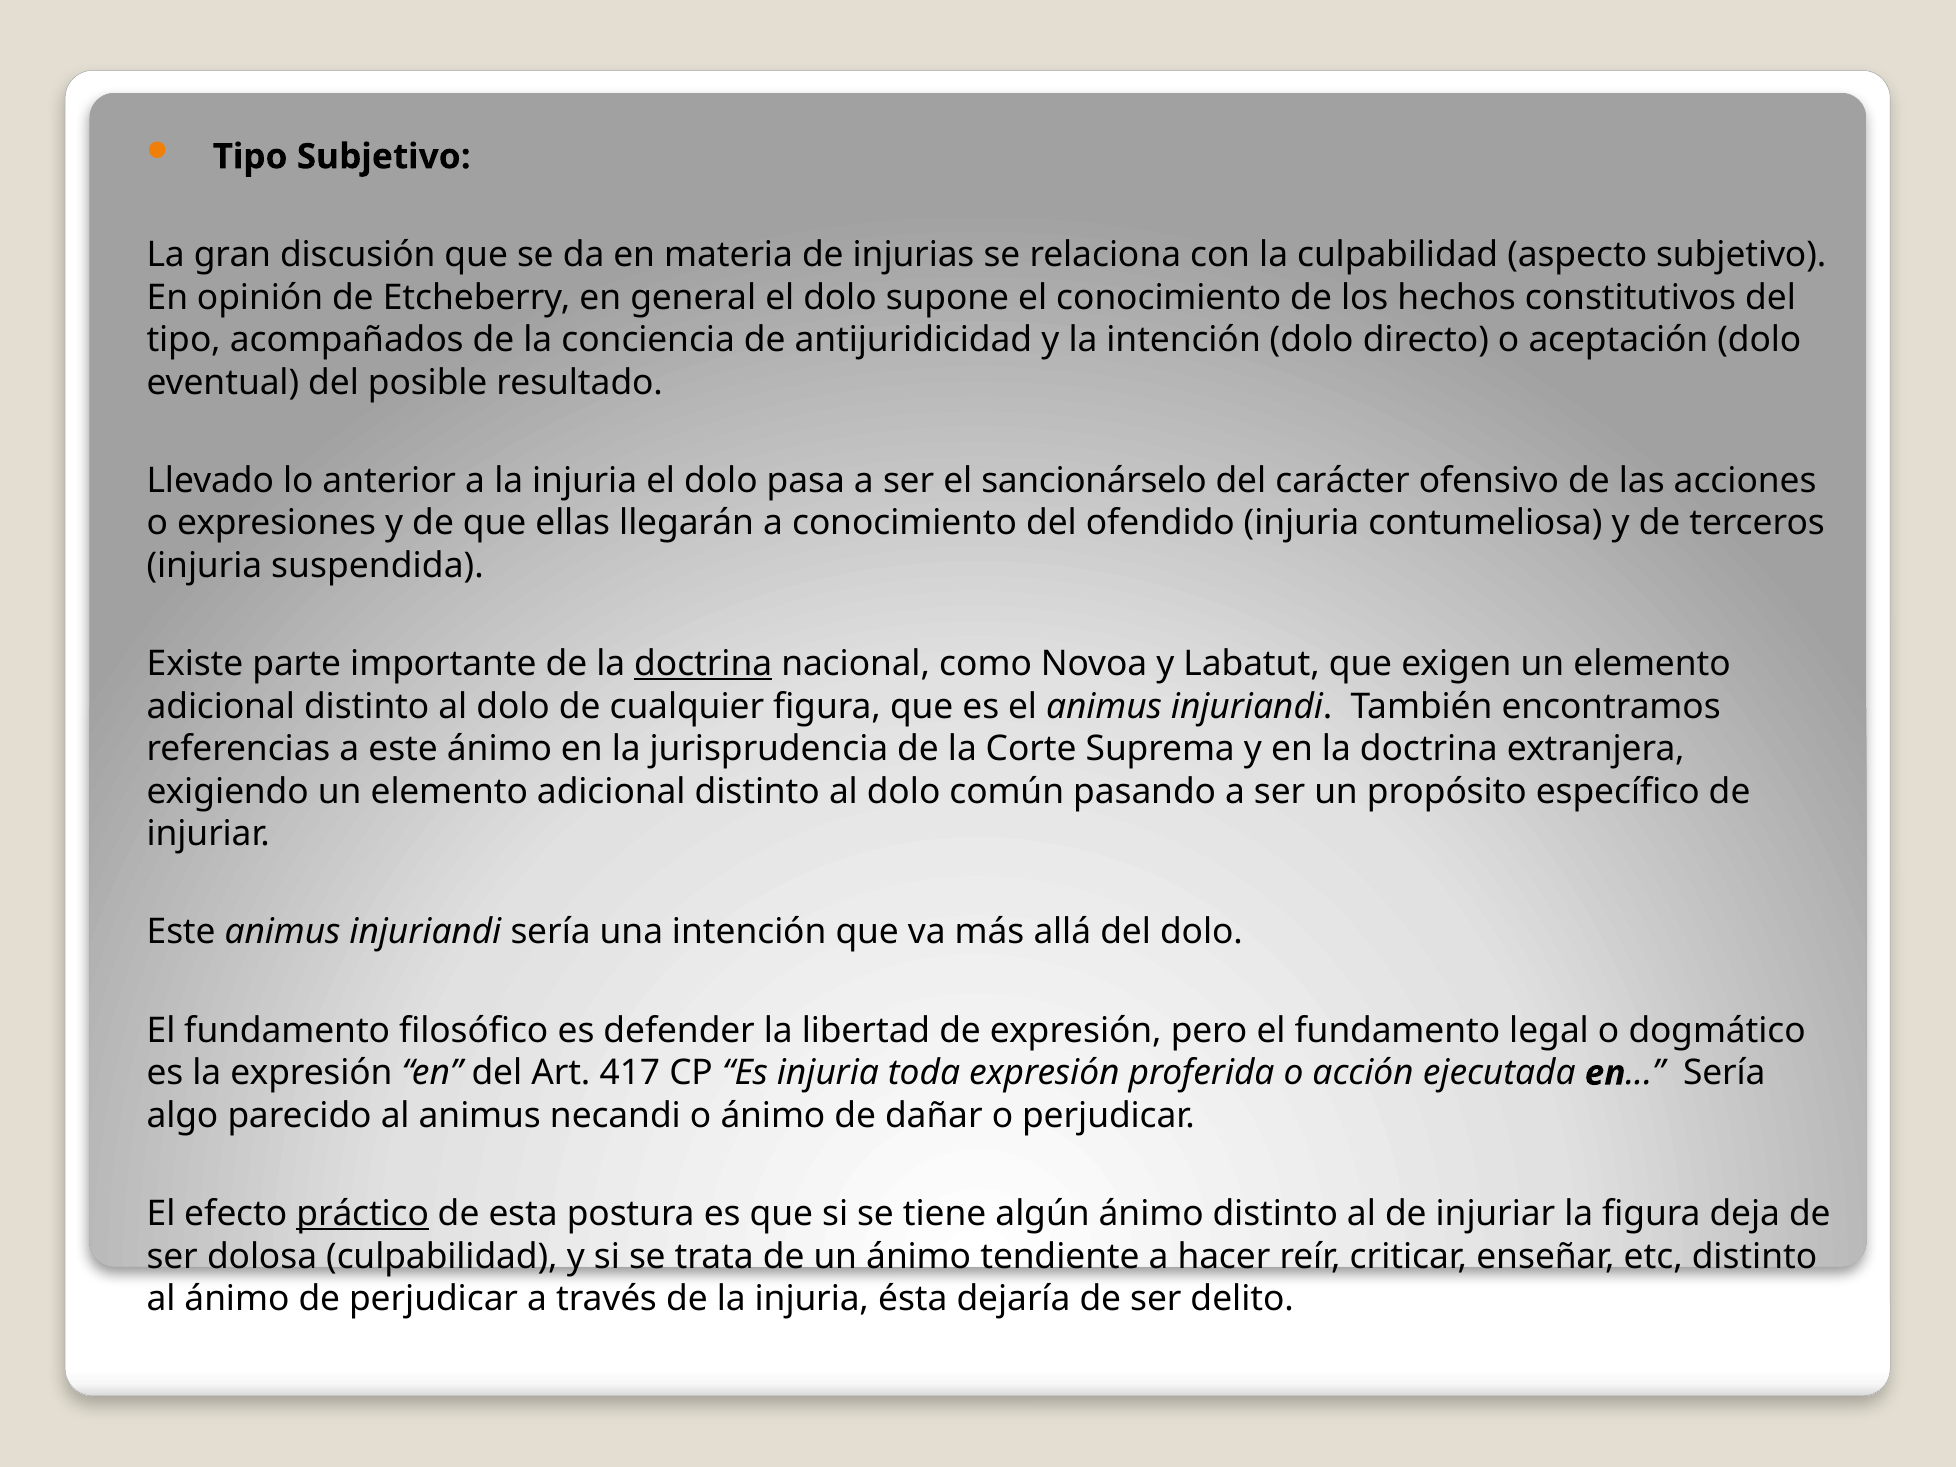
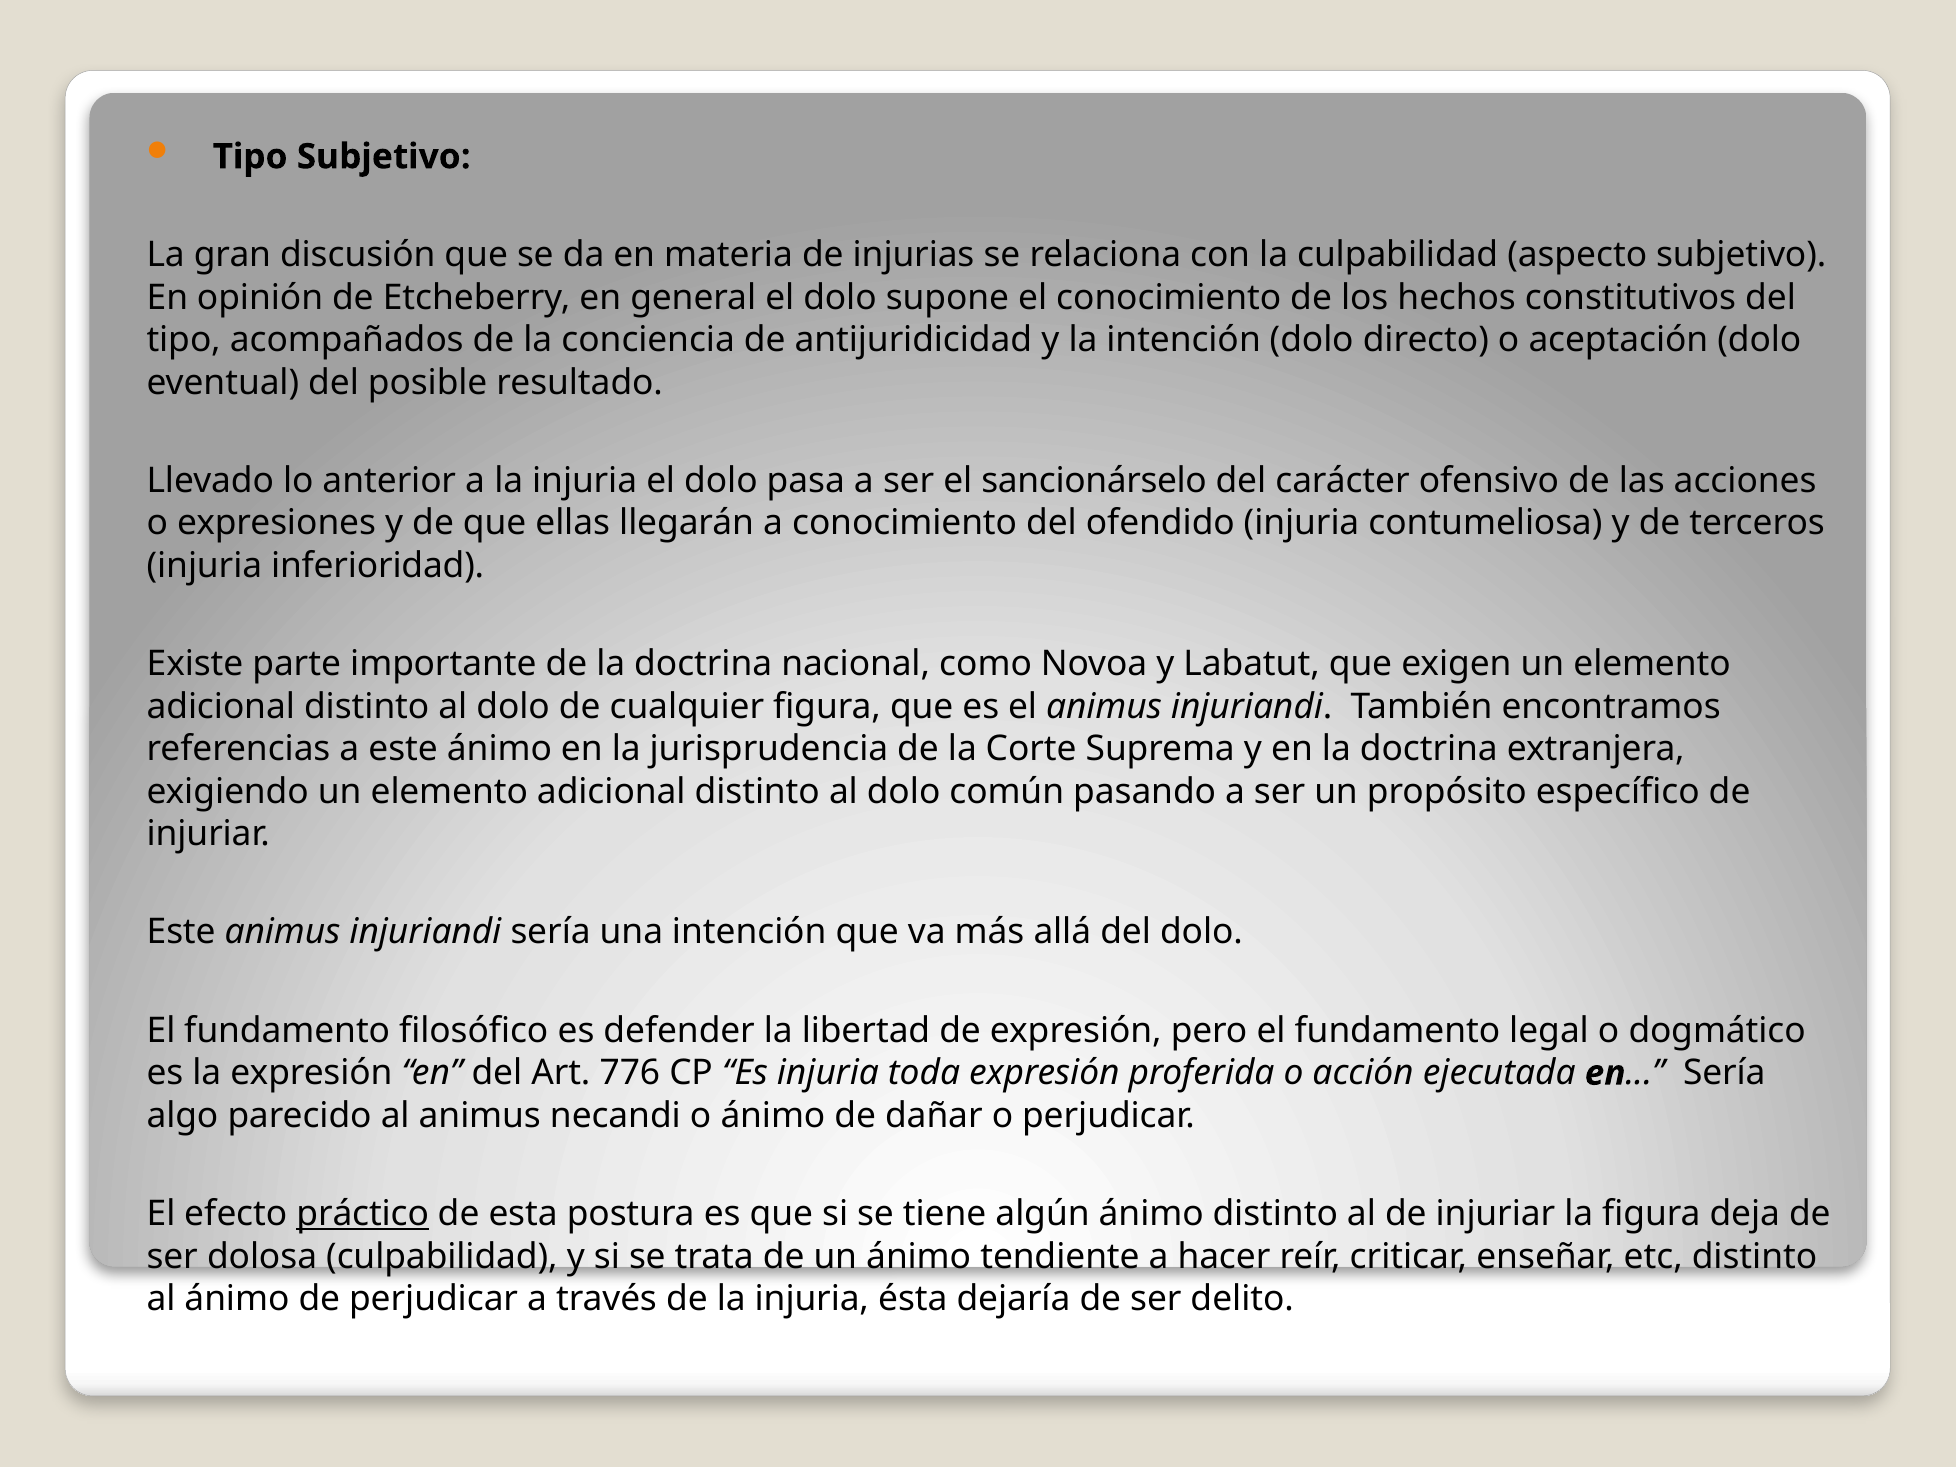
suspendida: suspendida -> inferioridad
doctrina at (703, 664) underline: present -> none
417: 417 -> 776
